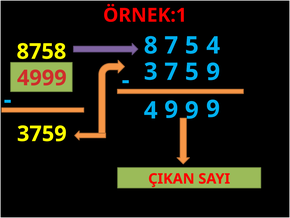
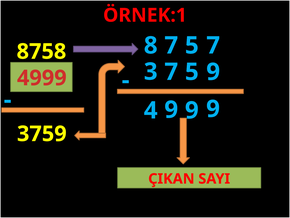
5 4: 4 -> 7
